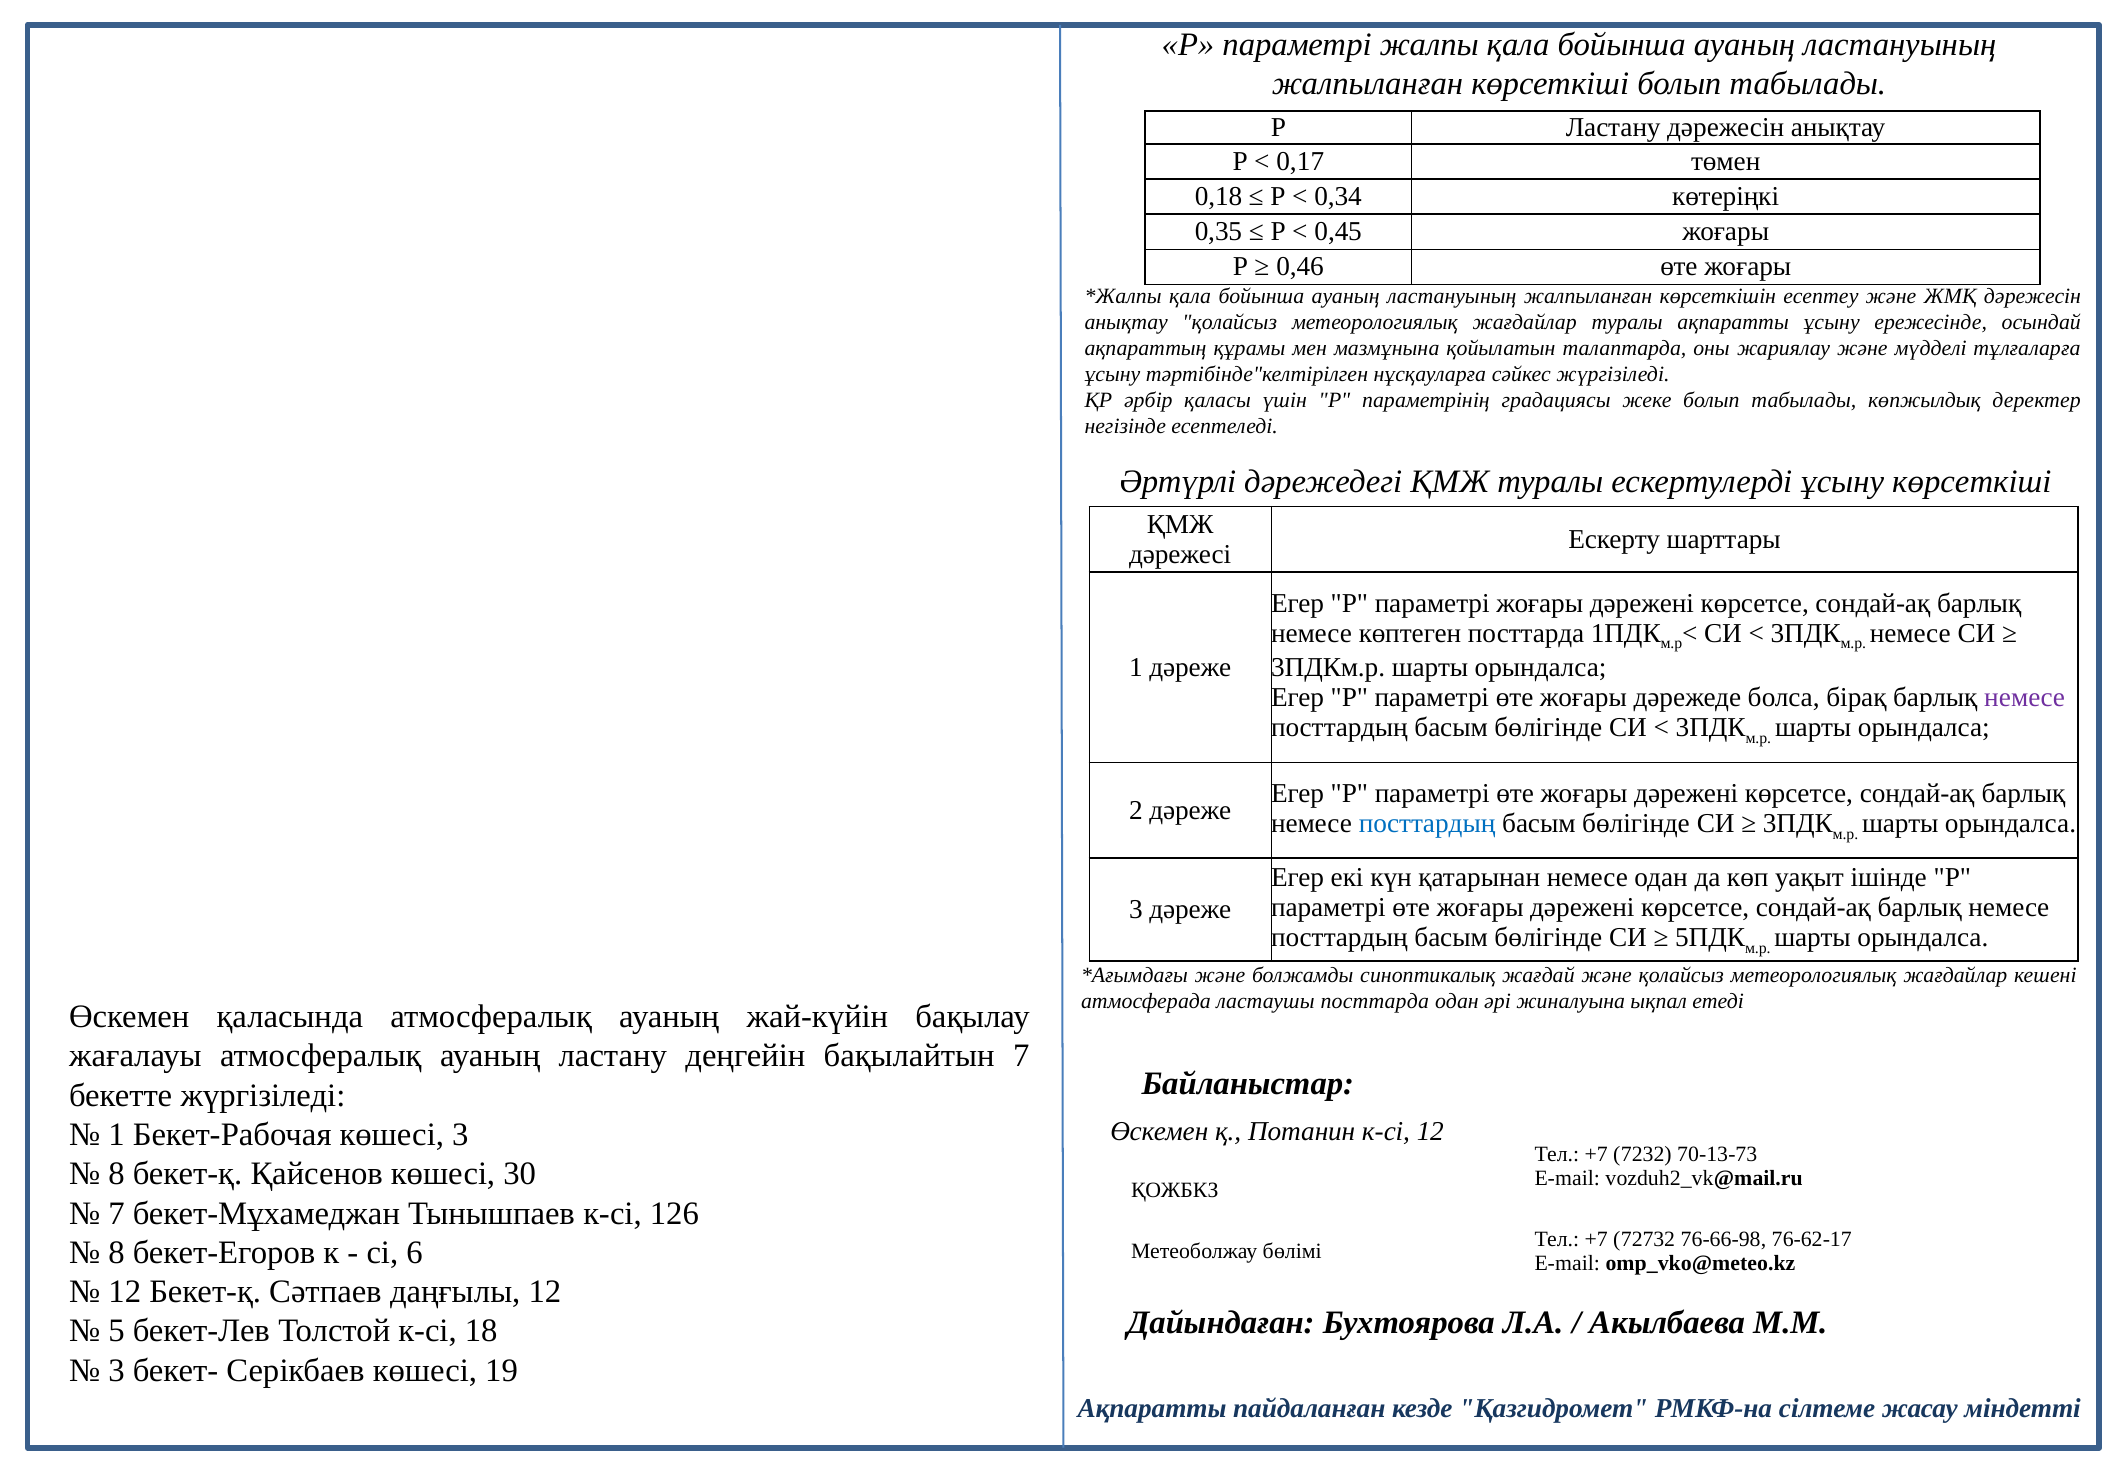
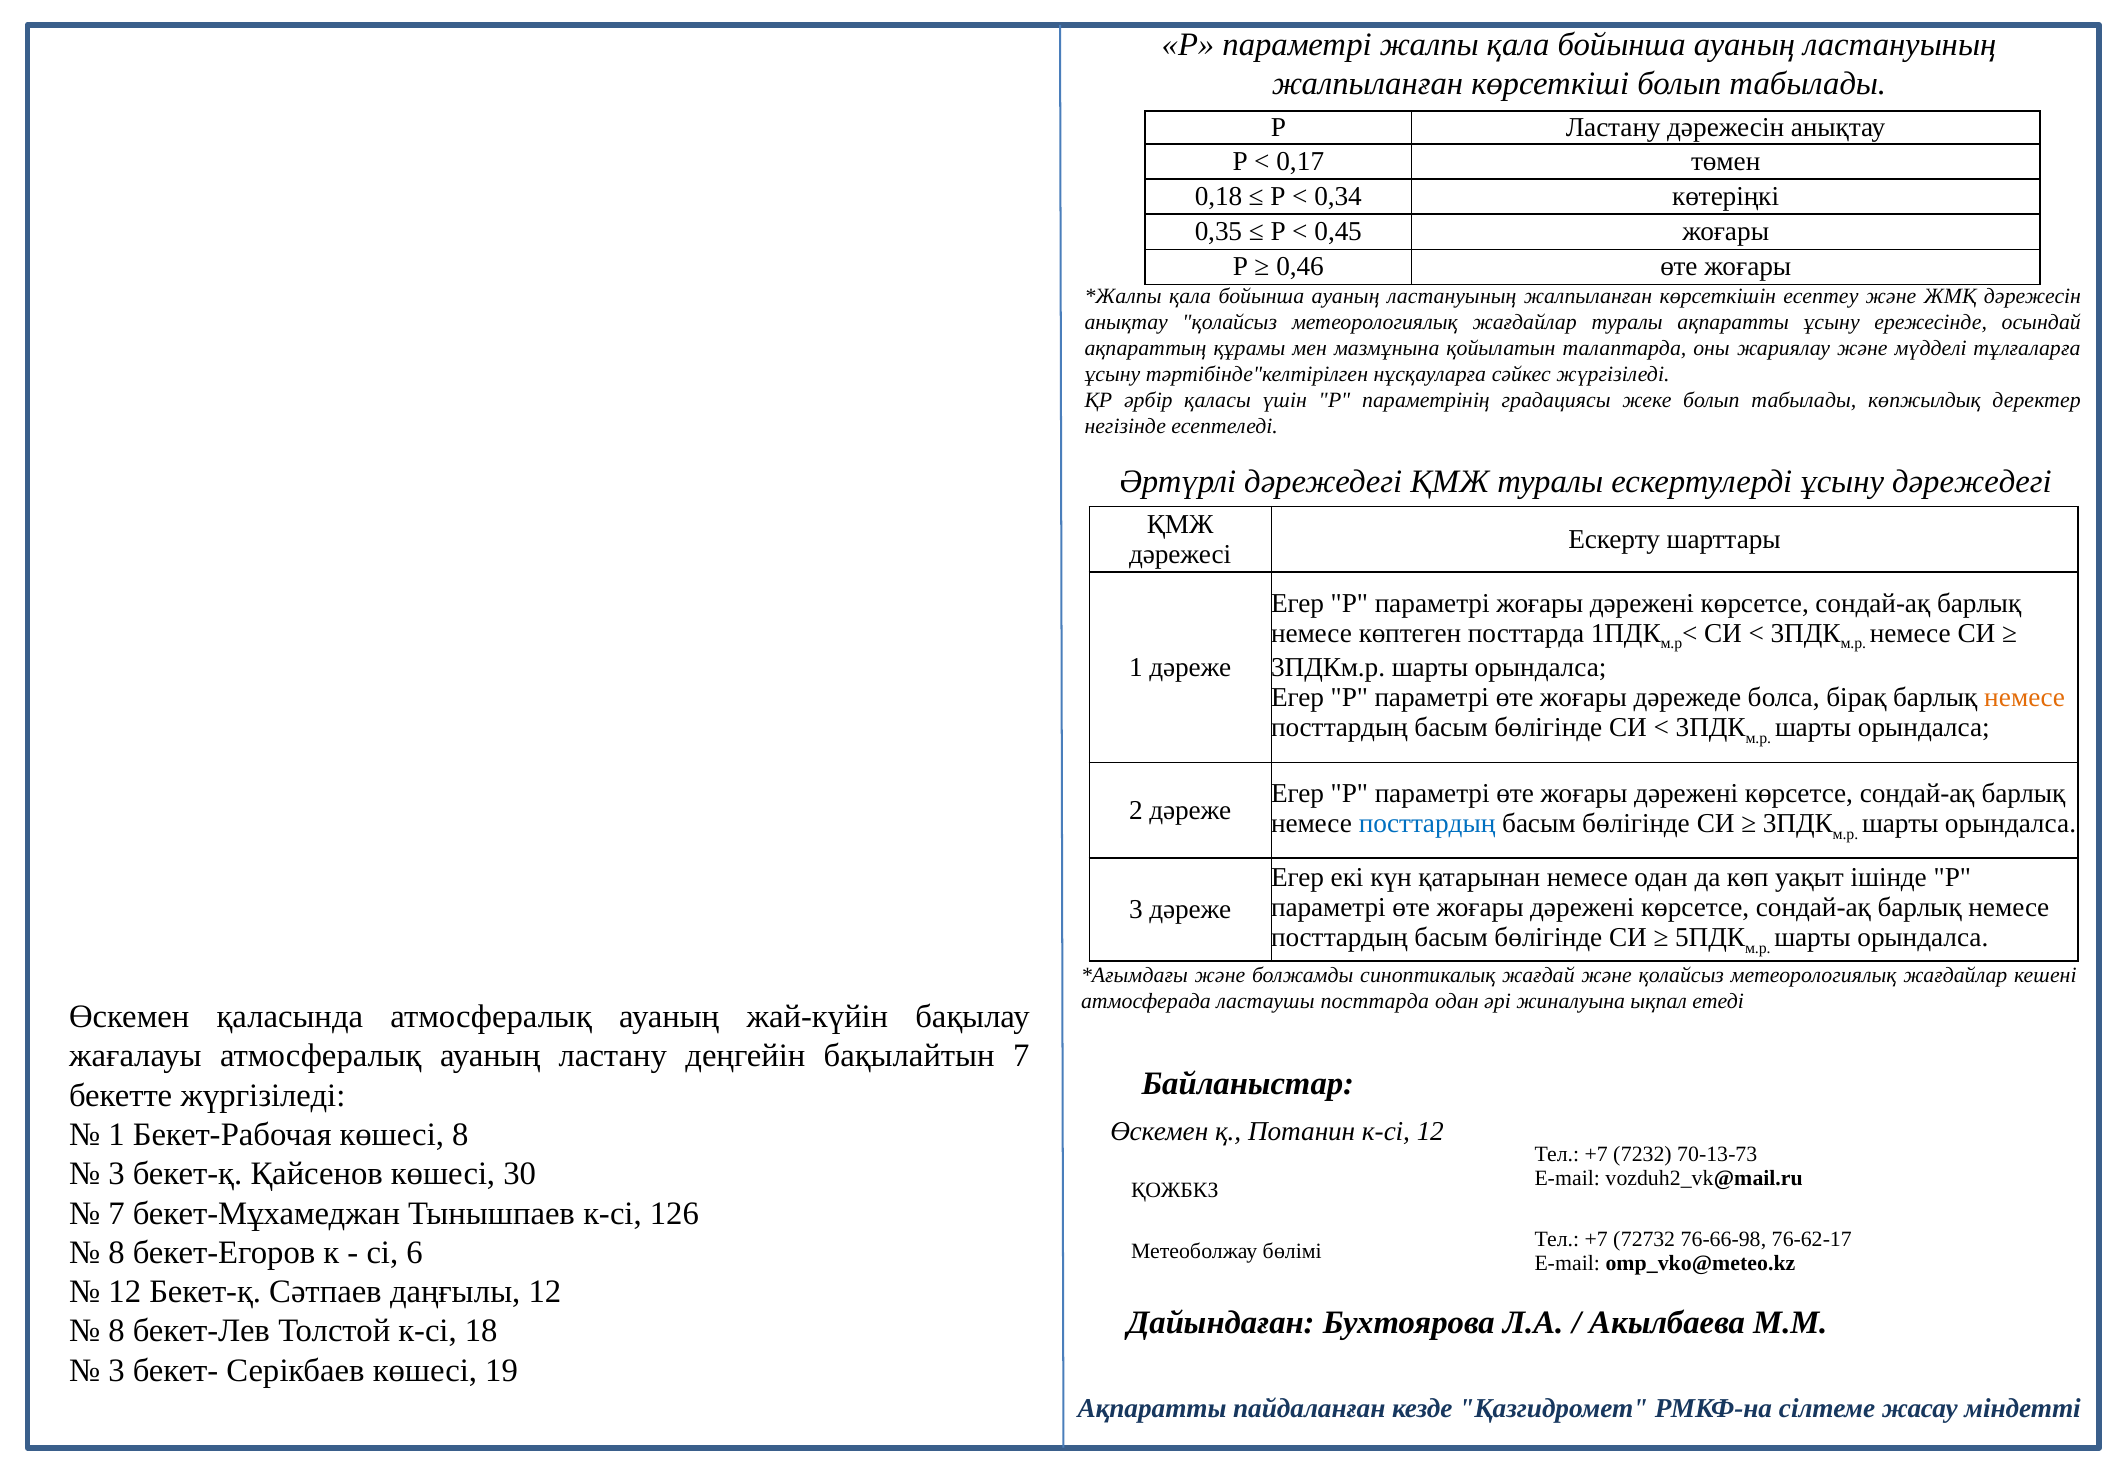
ұсыну көрсеткіші: көрсеткіші -> дәрежедегі
немесе at (2025, 697) colour: purple -> orange
көшесі 3: 3 -> 8
8 at (117, 1174): 8 -> 3
5 at (117, 1331): 5 -> 8
